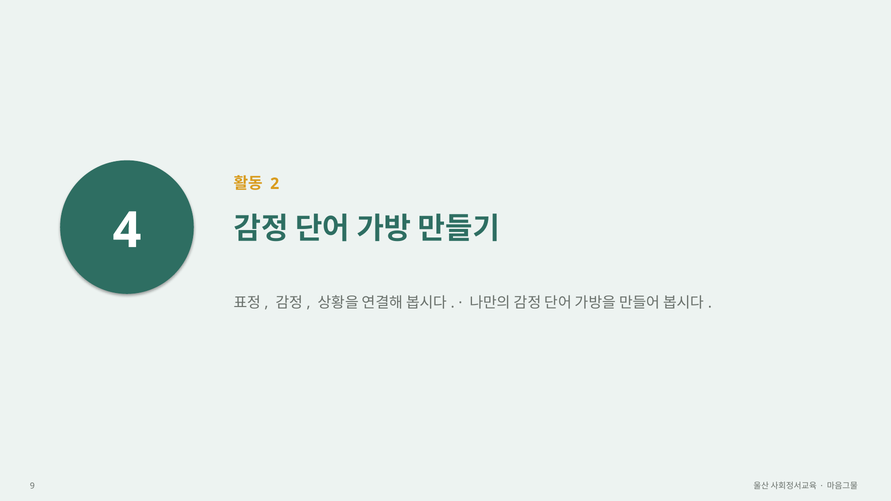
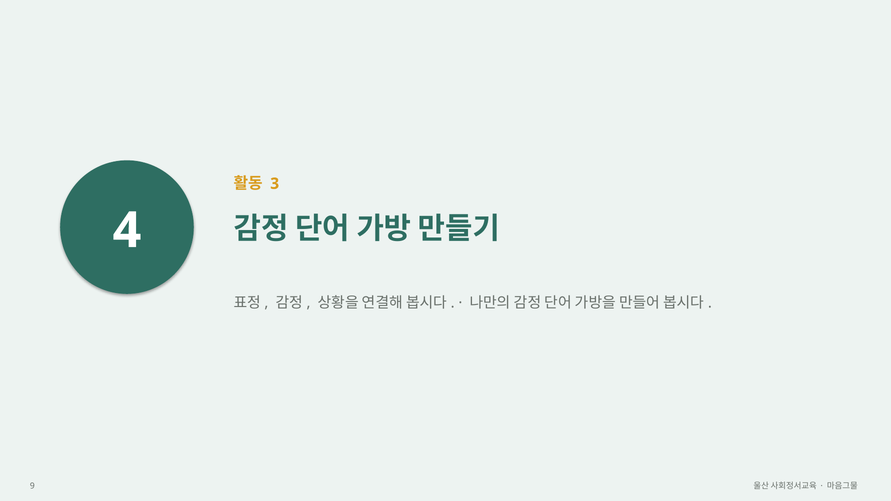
2: 2 -> 3
